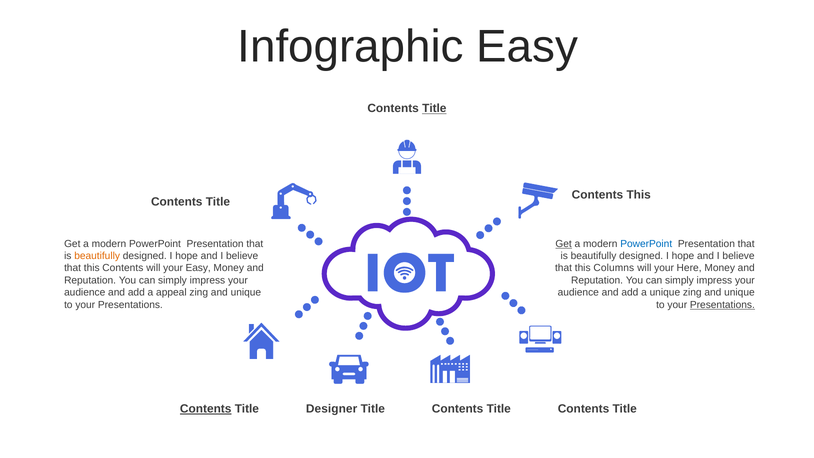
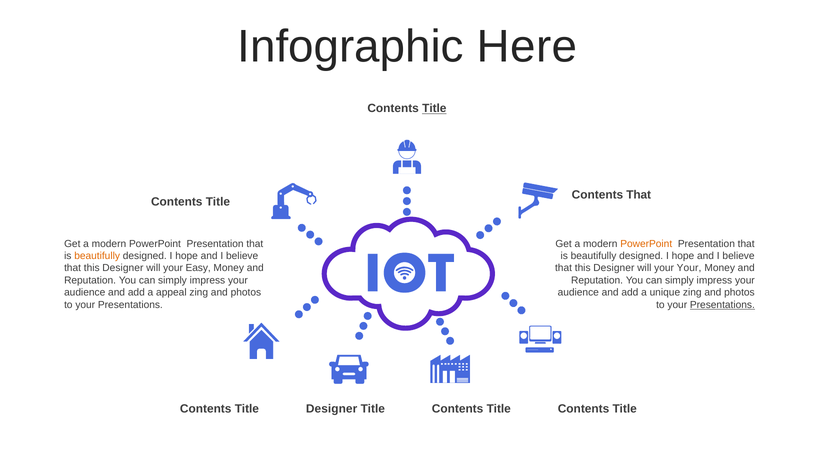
Infographic Easy: Easy -> Here
Contents This: This -> That
Get at (564, 244) underline: present -> none
PowerPoint at (646, 244) colour: blue -> orange
Contents at (123, 268): Contents -> Designer
Columns at (614, 268): Columns -> Designer
your Here: Here -> Your
unique at (246, 292): unique -> photos
unique zing and unique: unique -> photos
Contents at (206, 409) underline: present -> none
